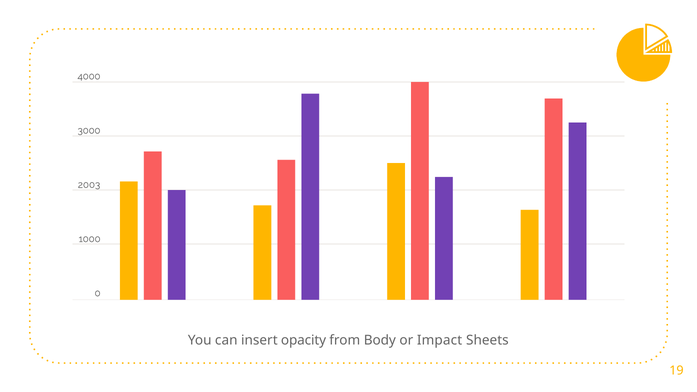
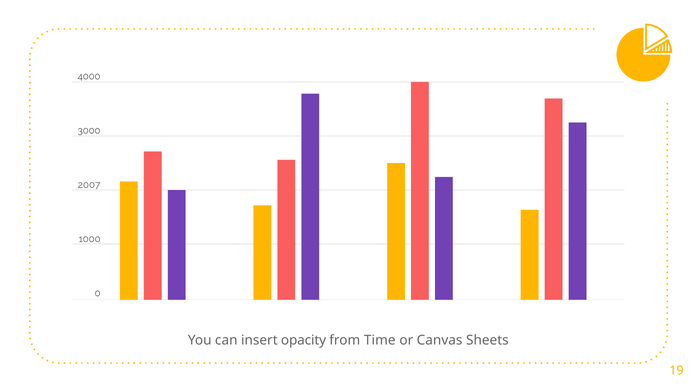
2003: 2003 -> 2007
Body: Body -> Time
Impact: Impact -> Canvas
